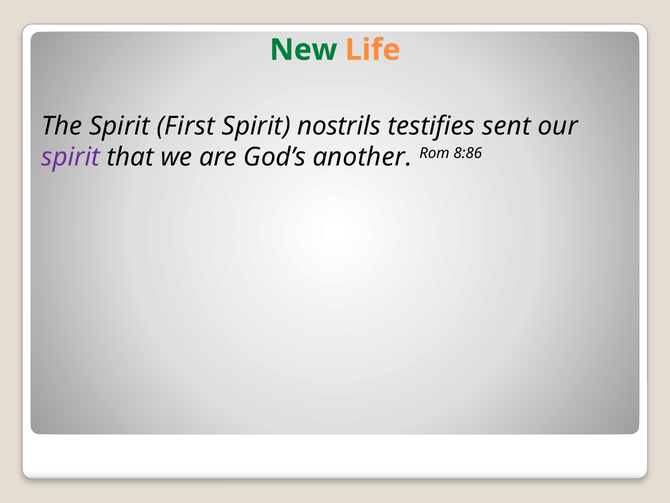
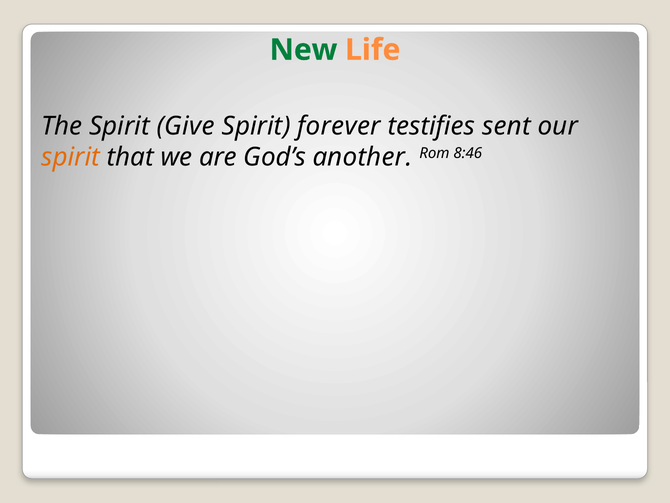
First: First -> Give
nostrils: nostrils -> forever
spirit at (71, 157) colour: purple -> orange
8:86: 8:86 -> 8:46
